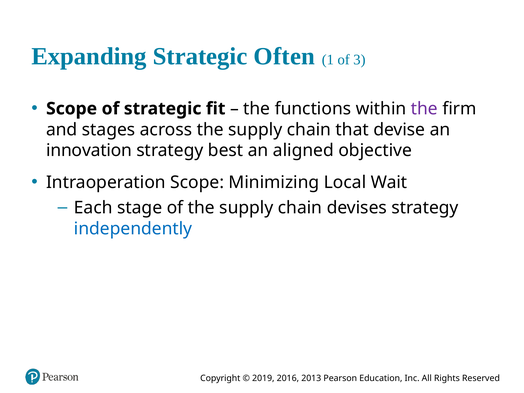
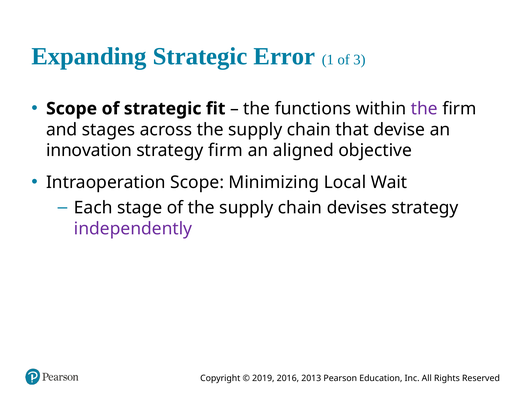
Often: Often -> Error
strategy best: best -> firm
independently colour: blue -> purple
